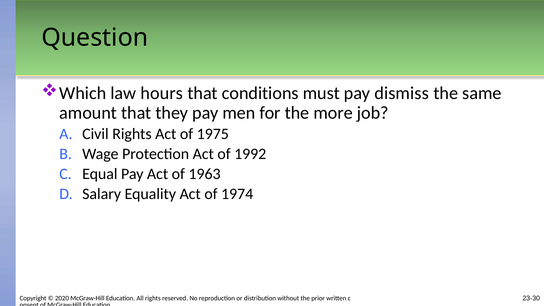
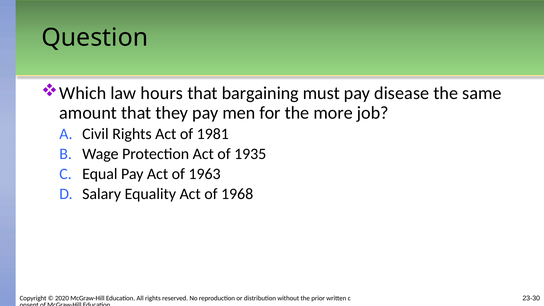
conditions: conditions -> bargaining
dismiss: dismiss -> disease
1975: 1975 -> 1981
1992: 1992 -> 1935
1974: 1974 -> 1968
